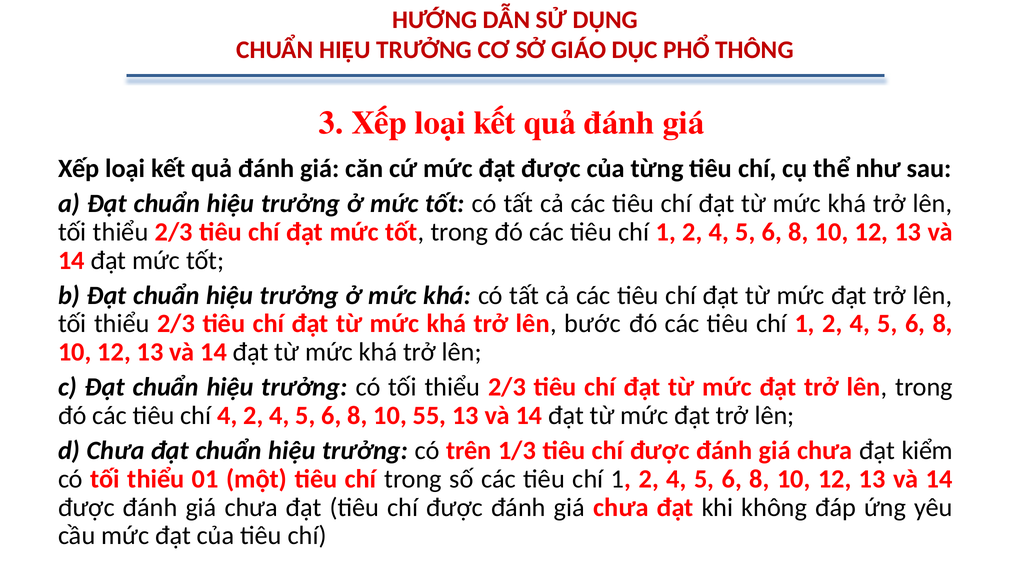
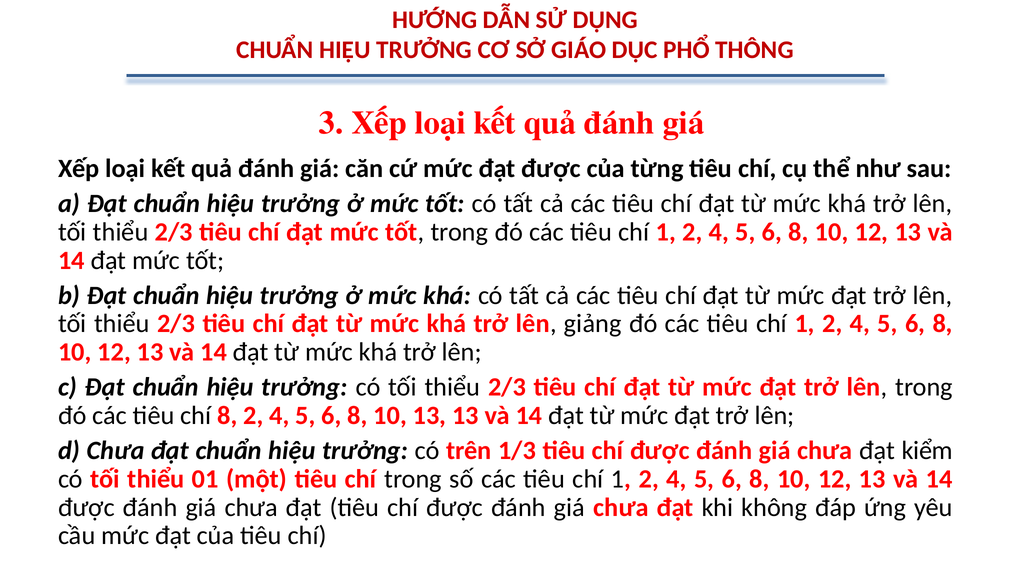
bước: bước -> giảng
chí 4: 4 -> 8
10 55: 55 -> 13
